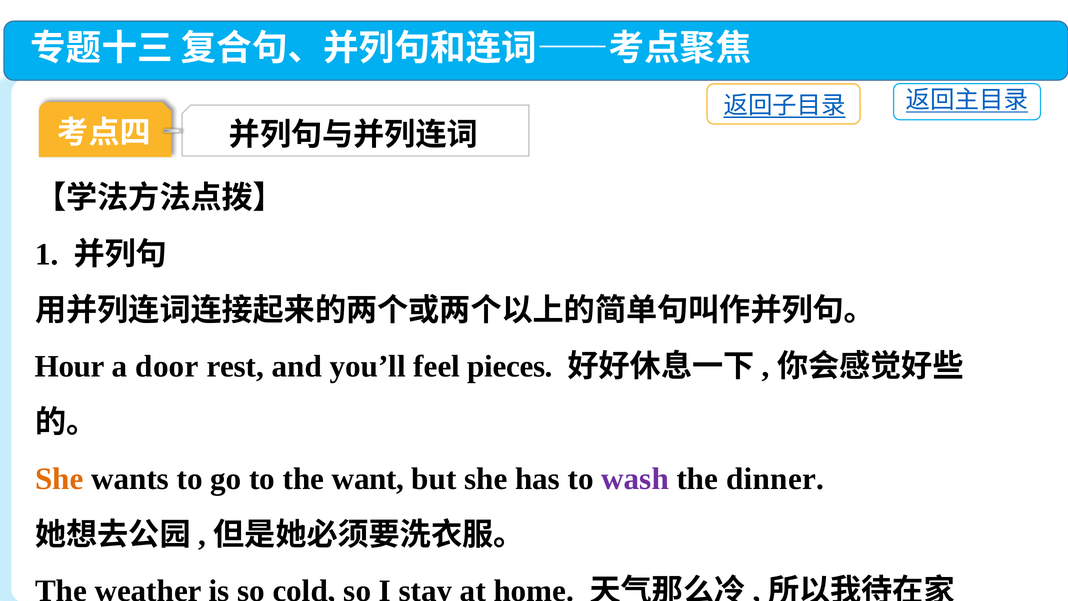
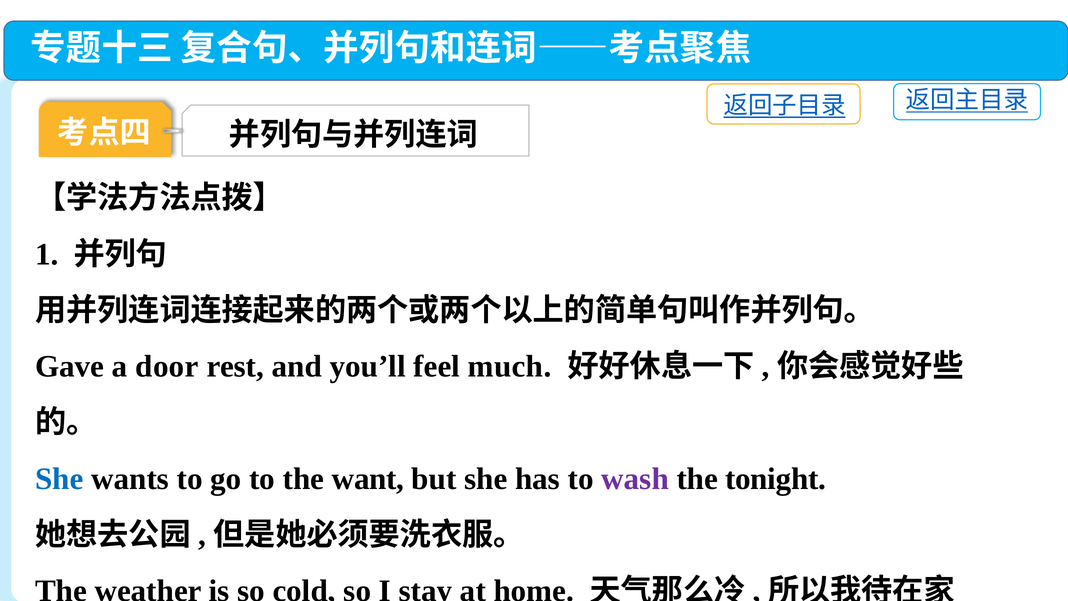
Hour: Hour -> Gave
pieces: pieces -> much
She at (59, 479) colour: orange -> blue
dinner: dinner -> tonight
